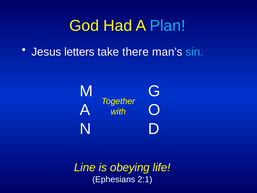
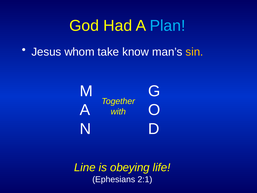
letters: letters -> whom
there: there -> know
sin colour: light blue -> yellow
